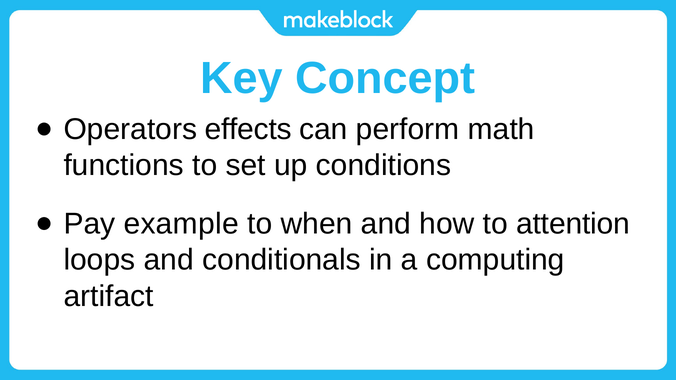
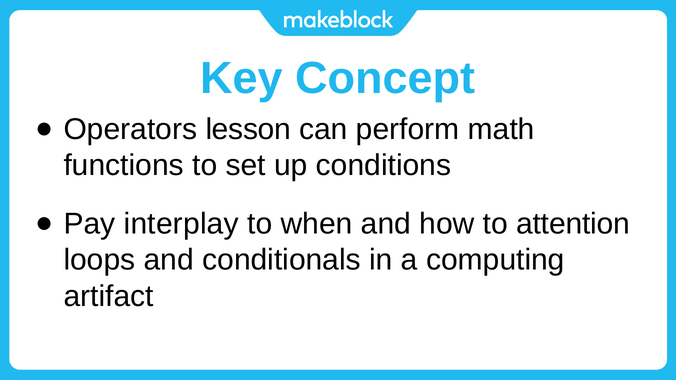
effects: effects -> lesson
example: example -> interplay
